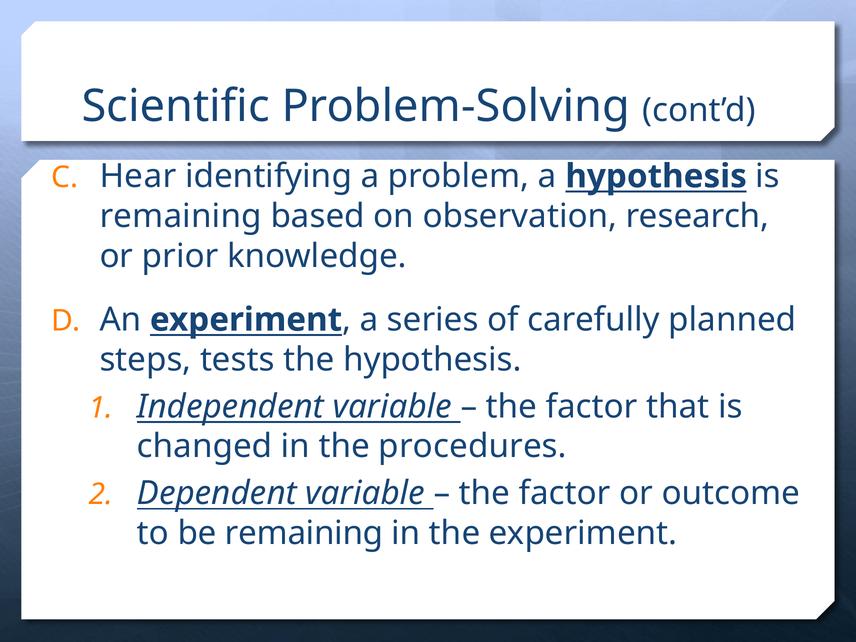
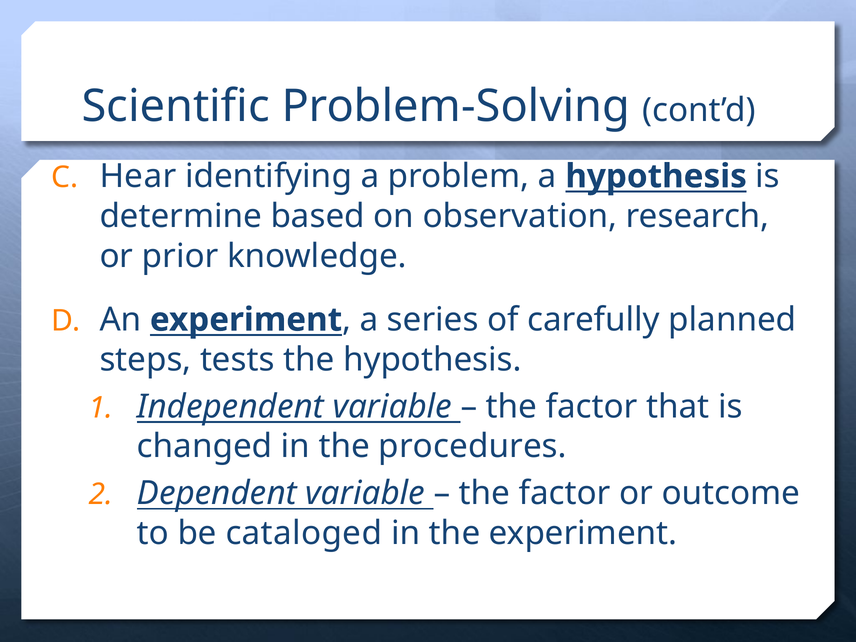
remaining at (181, 216): remaining -> determine
be remaining: remaining -> cataloged
